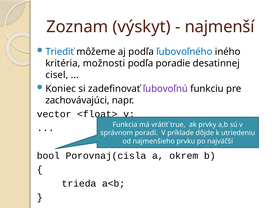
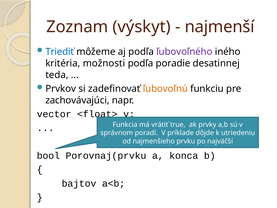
ľubovoľného colour: blue -> purple
cisel: cisel -> teda
Koniec: Koniec -> Prvkov
ľubovoľnú colour: purple -> orange
Porovnaj(cisla: Porovnaj(cisla -> Porovnaj(prvku
okrem: okrem -> konca
trieda: trieda -> bajtov
